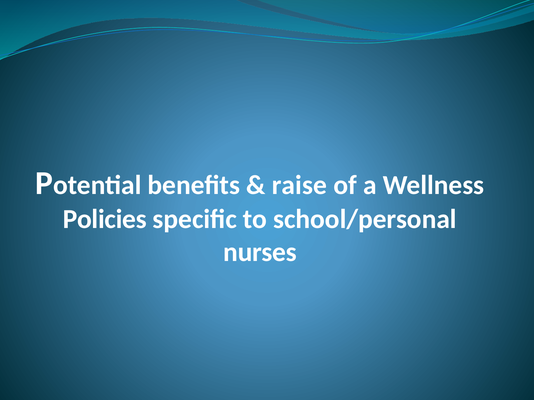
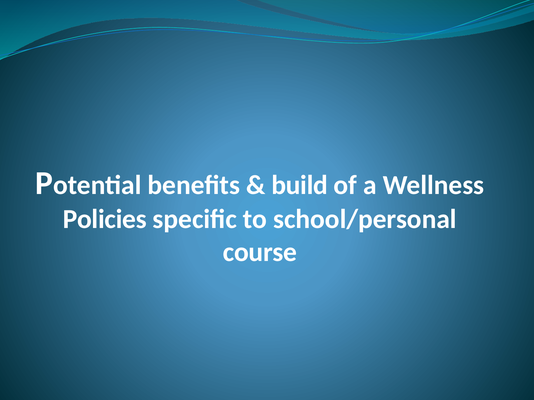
raise: raise -> build
nurses: nurses -> course
